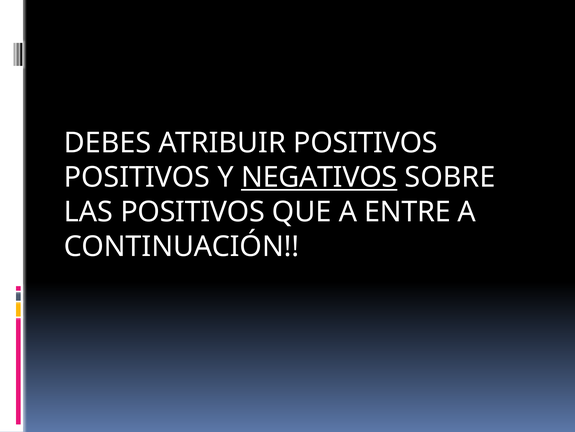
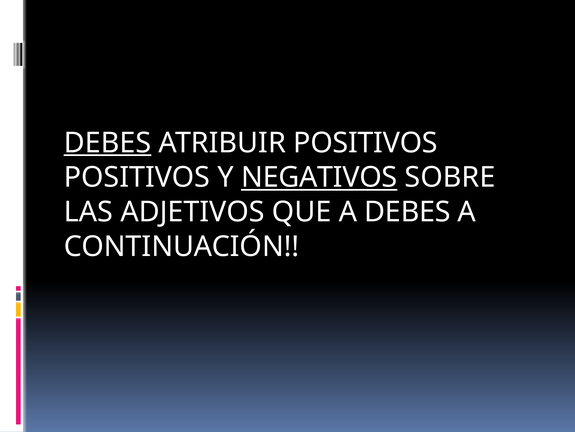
DEBES at (108, 143) underline: none -> present
LAS POSITIVOS: POSITIVOS -> ADJETIVOS
A ENTRE: ENTRE -> DEBES
